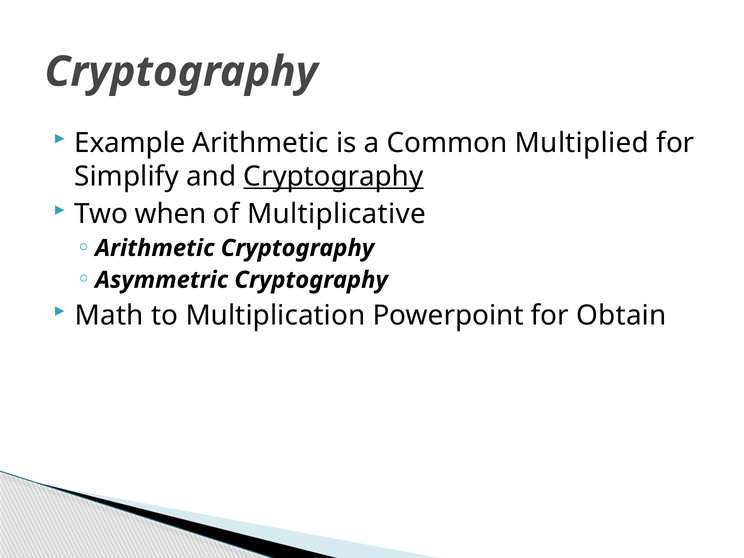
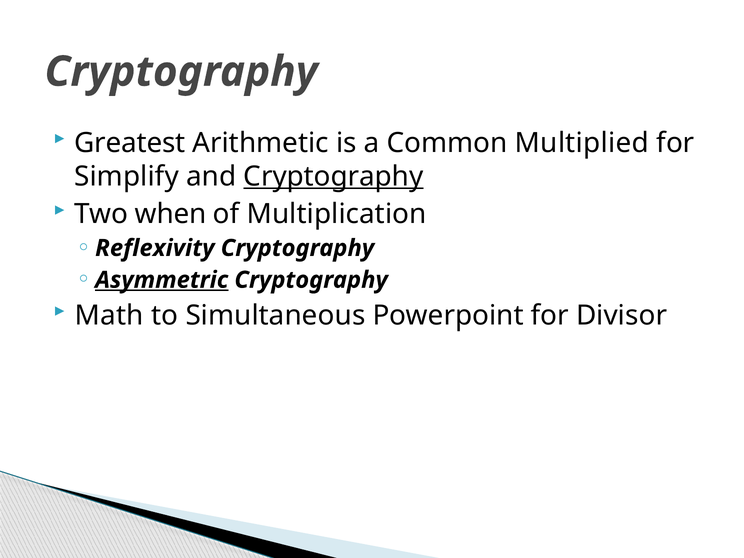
Example: Example -> Greatest
Multiplicative: Multiplicative -> Multiplication
Arithmetic at (155, 248): Arithmetic -> Reflexivity
Asymmetric underline: none -> present
Multiplication: Multiplication -> Simultaneous
Obtain: Obtain -> Divisor
